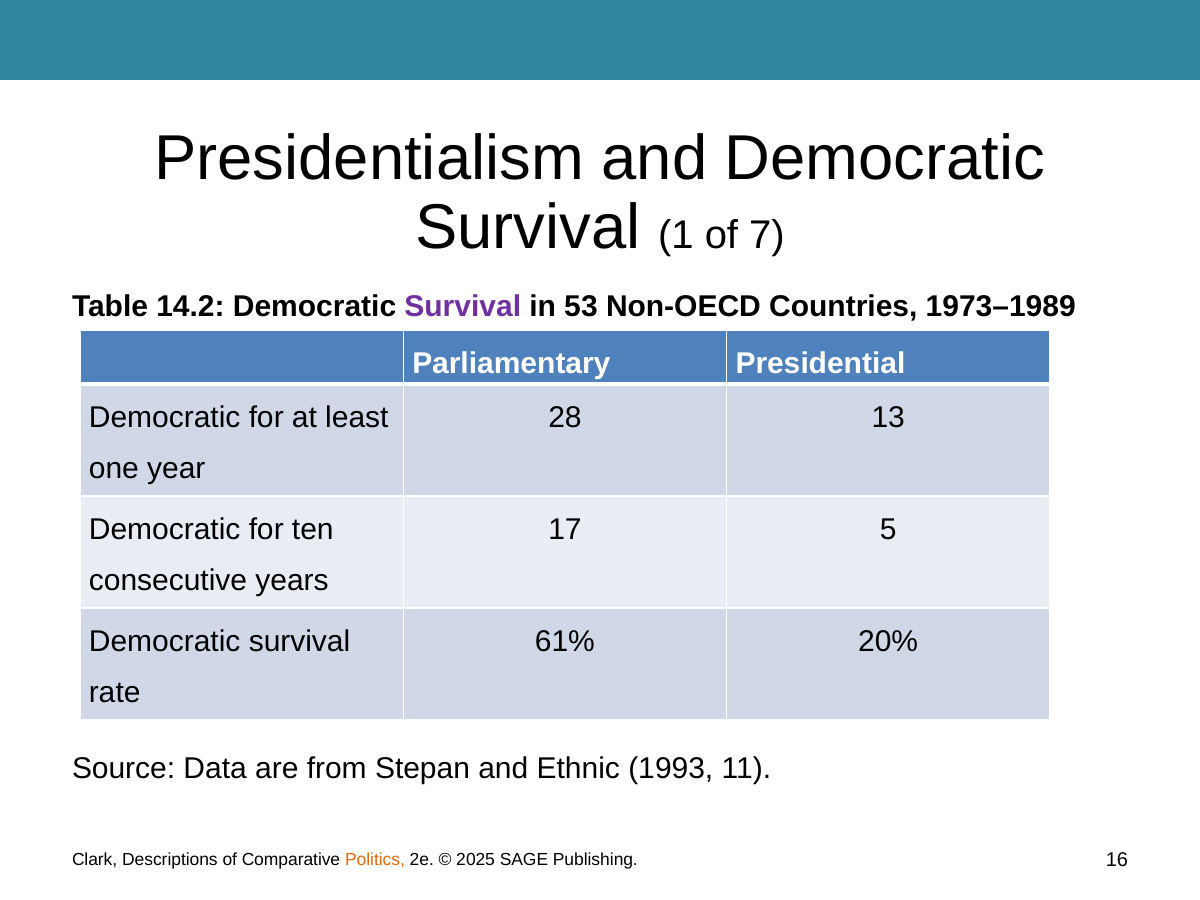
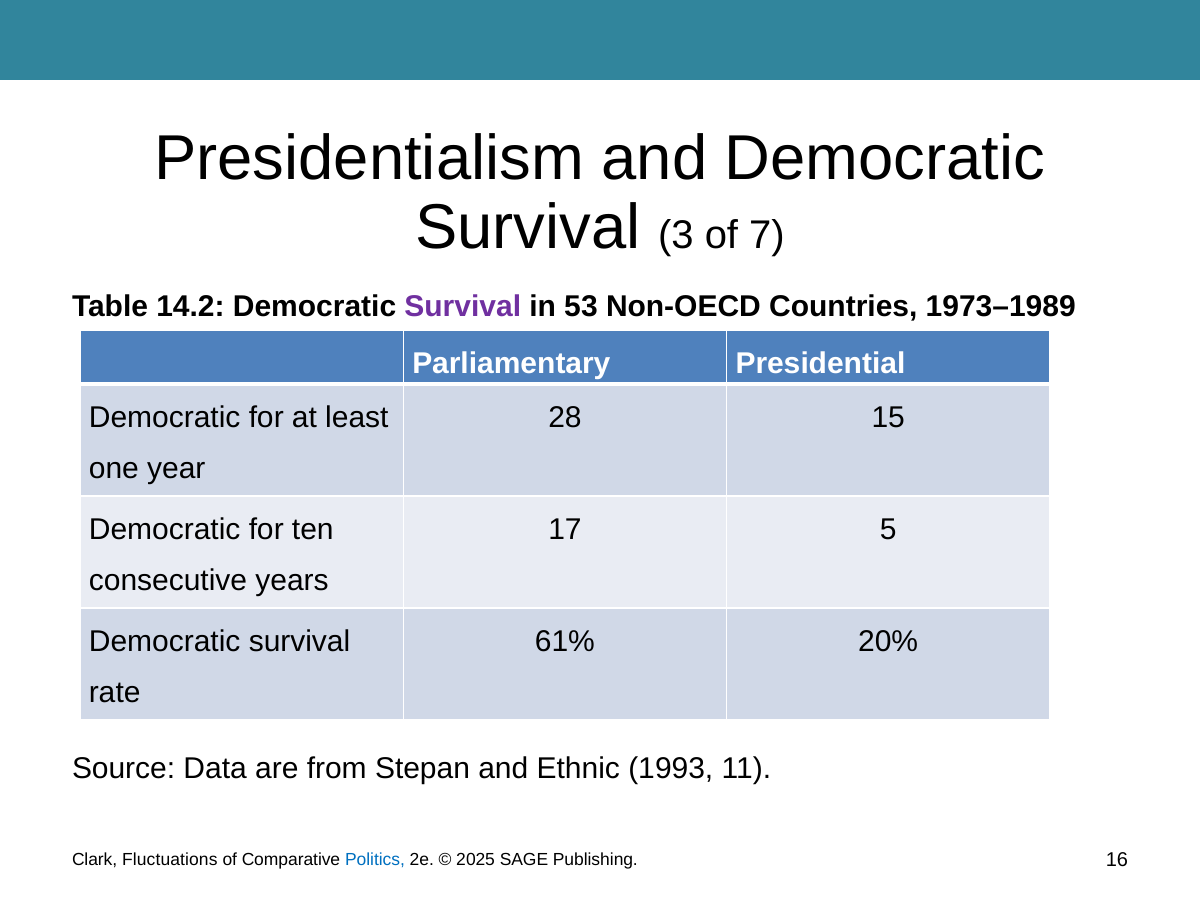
1: 1 -> 3
13: 13 -> 15
Descriptions: Descriptions -> Fluctuations
Politics colour: orange -> blue
